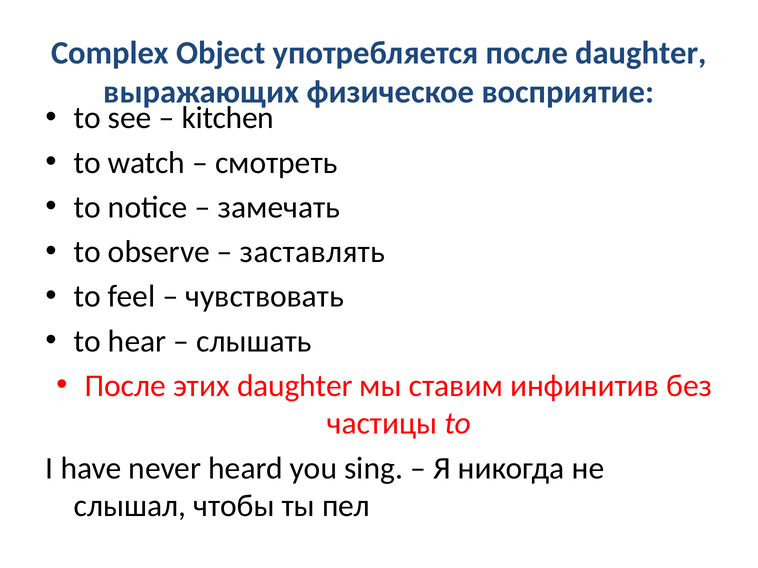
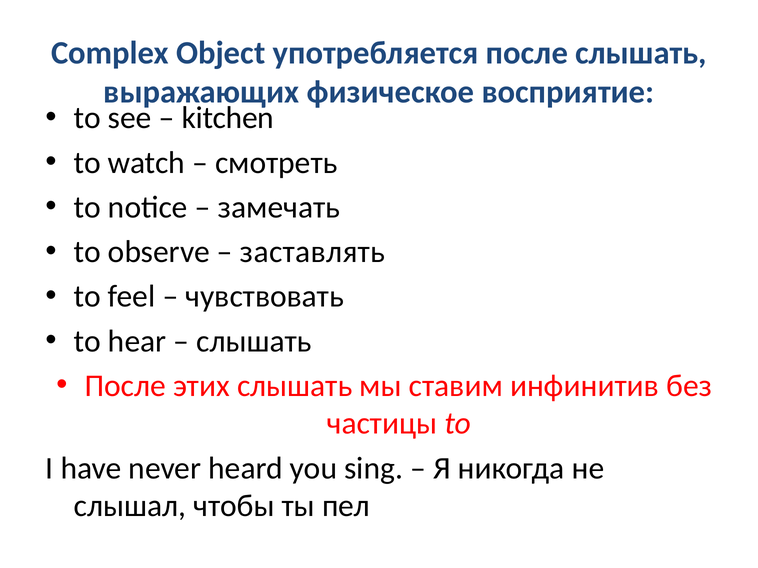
после daughter: daughter -> слышать
этих daughter: daughter -> слышать
